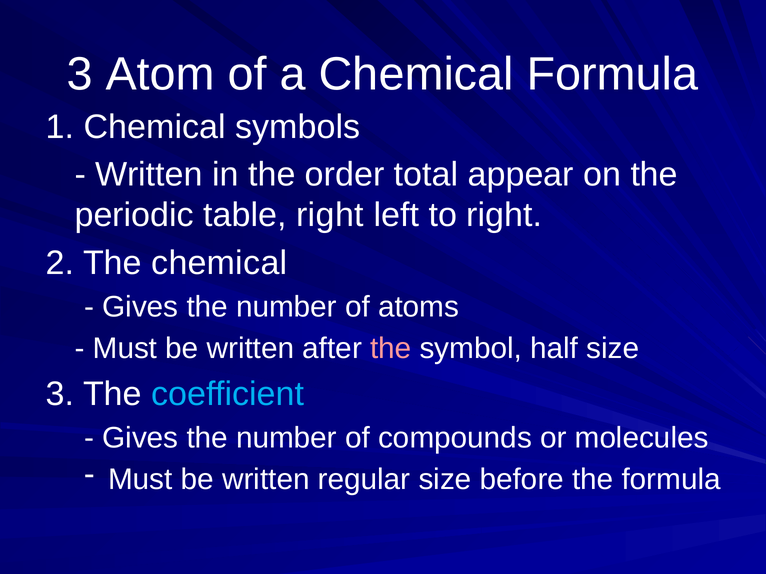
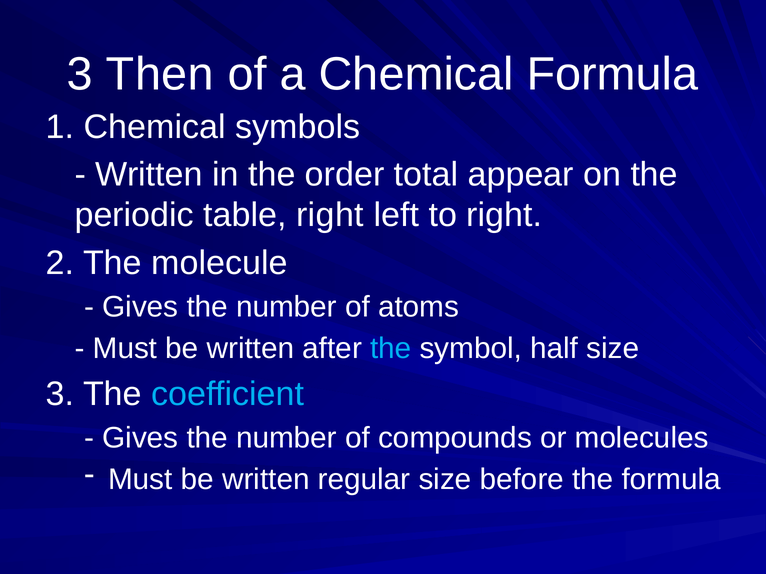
Atom: Atom -> Then
The chemical: chemical -> molecule
the at (391, 349) colour: pink -> light blue
